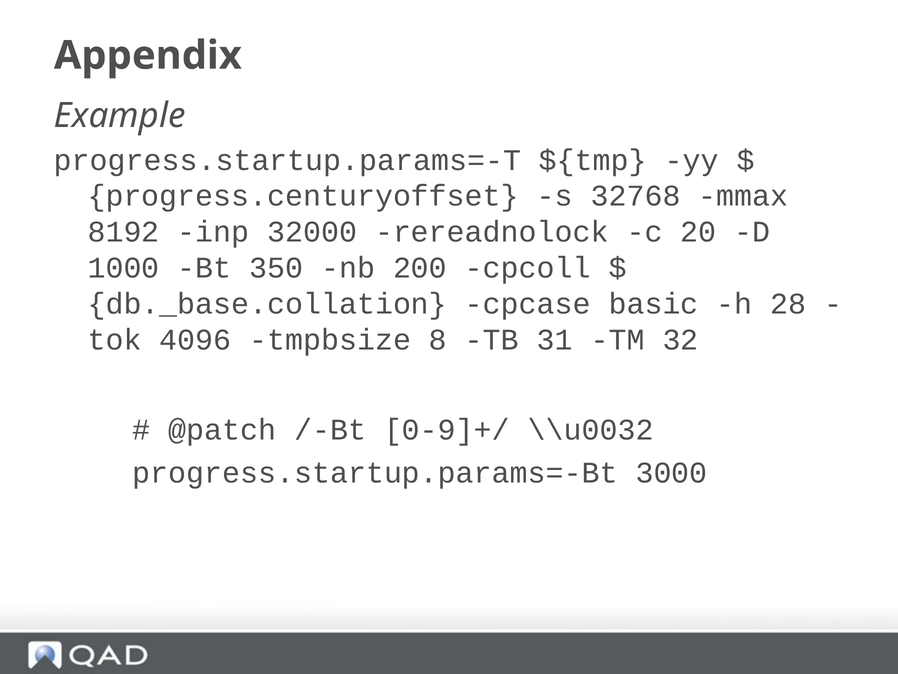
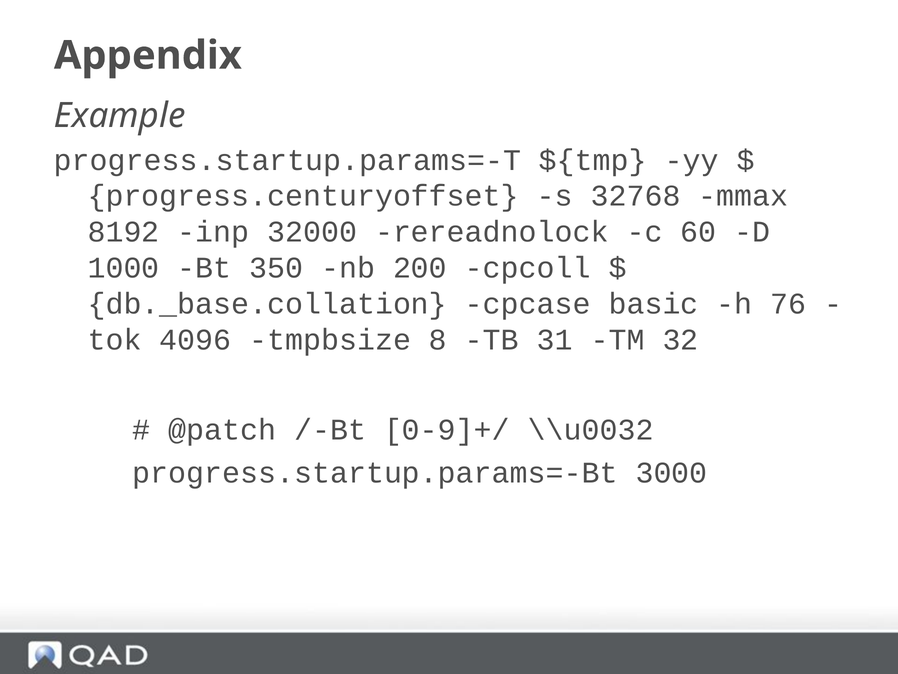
20: 20 -> 60
28: 28 -> 76
